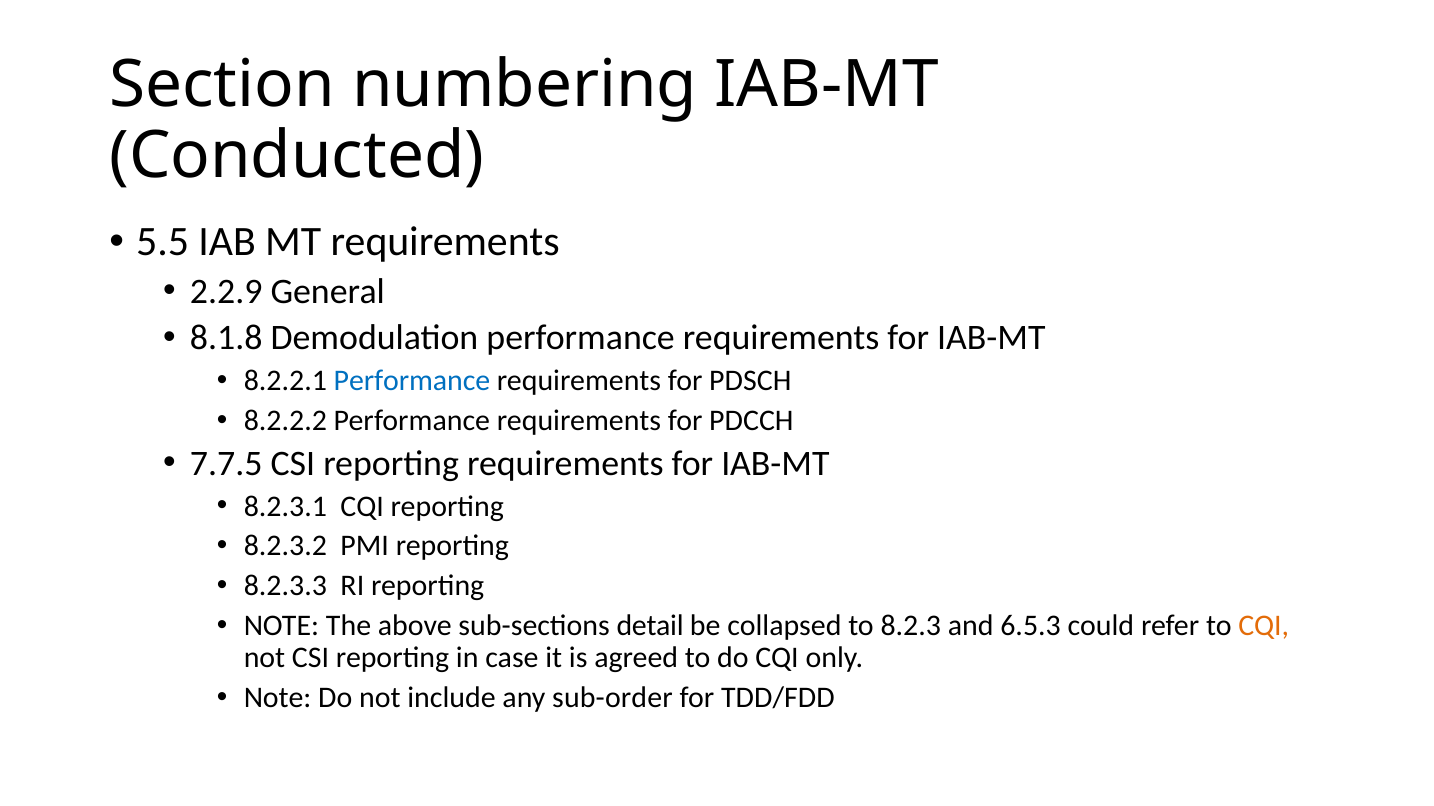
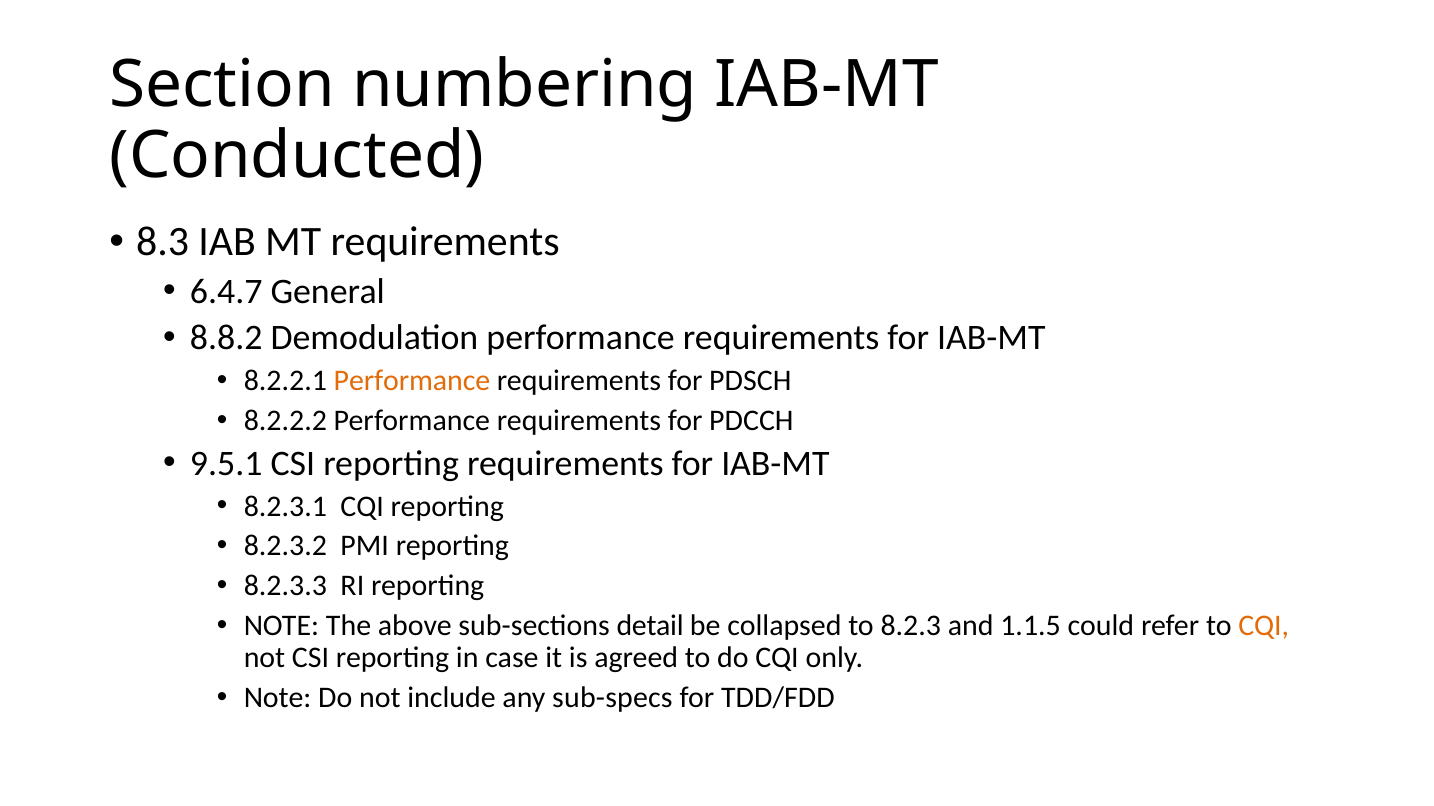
5.5: 5.5 -> 8.3
2.2.9: 2.2.9 -> 6.4.7
8.1.8: 8.1.8 -> 8.8.2
Performance at (412, 381) colour: blue -> orange
7.7.5: 7.7.5 -> 9.5.1
6.5.3: 6.5.3 -> 1.1.5
sub-order: sub-order -> sub-specs
